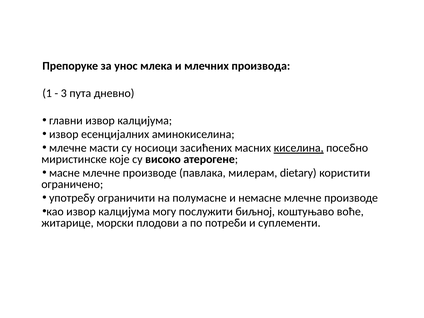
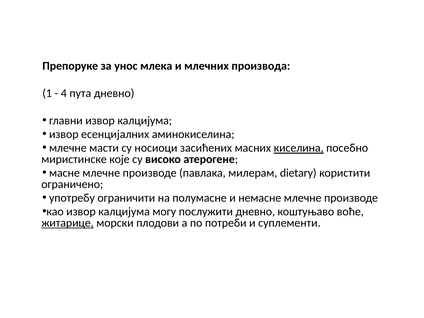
3: 3 -> 4
послужити биљној: биљној -> дневно
житарице underline: none -> present
